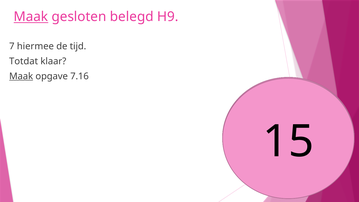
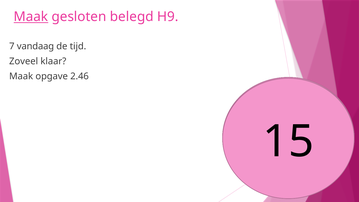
hiermee: hiermee -> vandaag
Totdat: Totdat -> Zoveel
Maak at (21, 76) underline: present -> none
7.16: 7.16 -> 2.46
